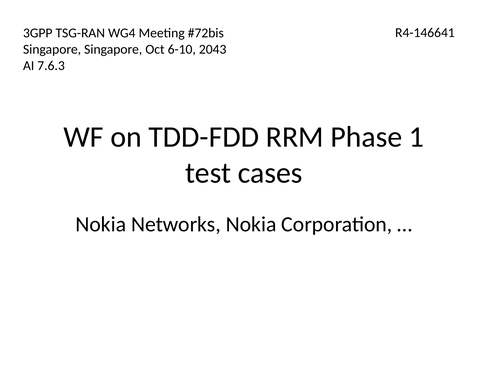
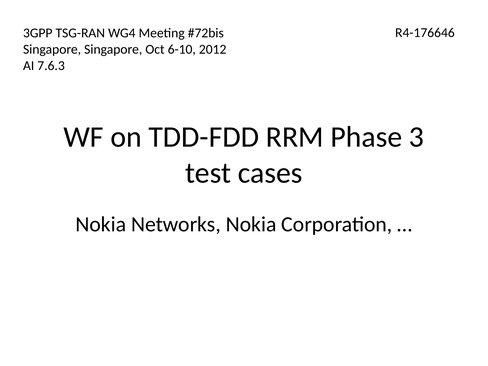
R4-146641: R4-146641 -> R4-176646
2043: 2043 -> 2012
1: 1 -> 3
